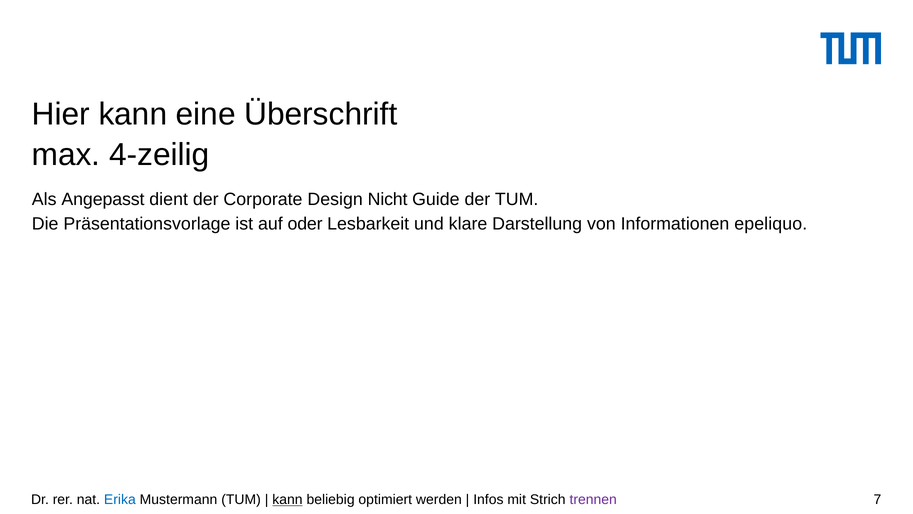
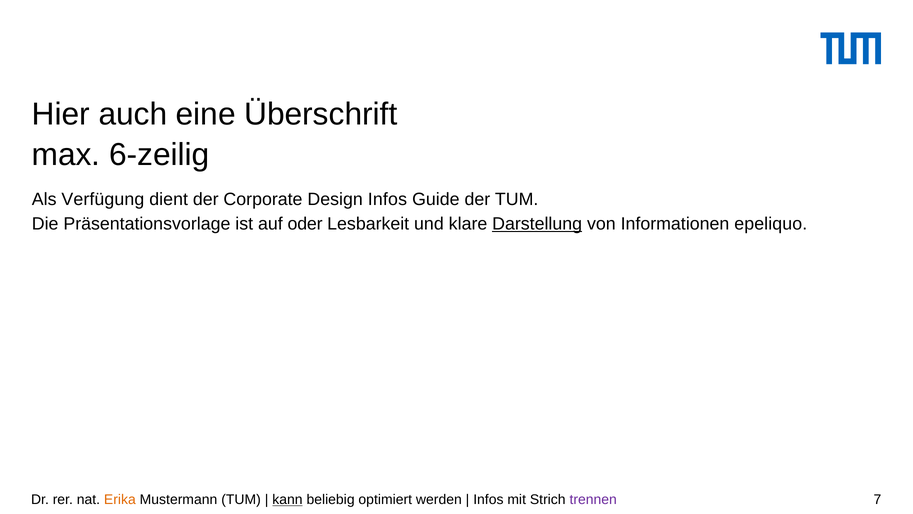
Hier kann: kann -> auch
4-zeilig: 4-zeilig -> 6-zeilig
Angepasst: Angepasst -> Verfügung
Design Nicht: Nicht -> Infos
Darstellung underline: none -> present
Erika colour: blue -> orange
